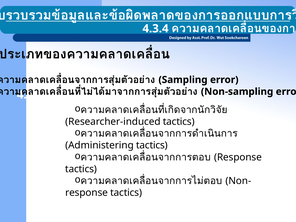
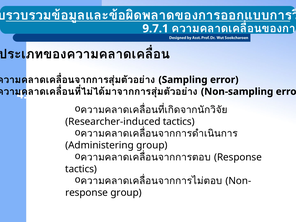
4.3.4: 4.3.4 -> 9.7.1
Administering tactics: tactics -> group
tactics at (126, 193): tactics -> group
